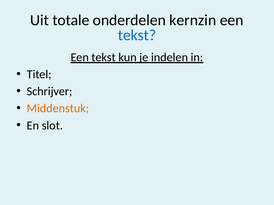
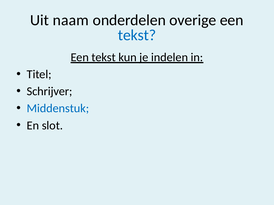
totale: totale -> naam
kernzin: kernzin -> overige
Middenstuk colour: orange -> blue
